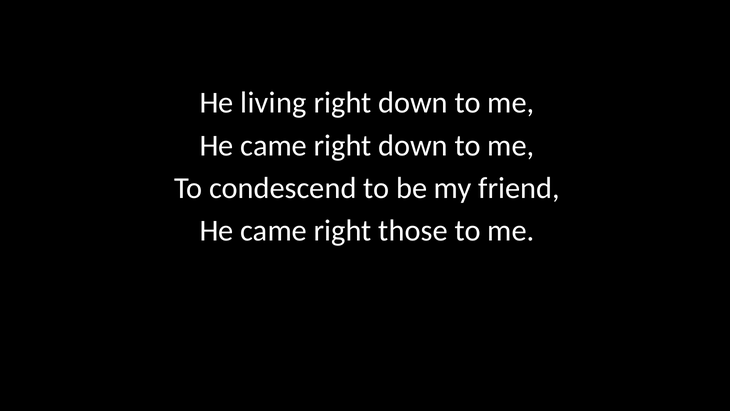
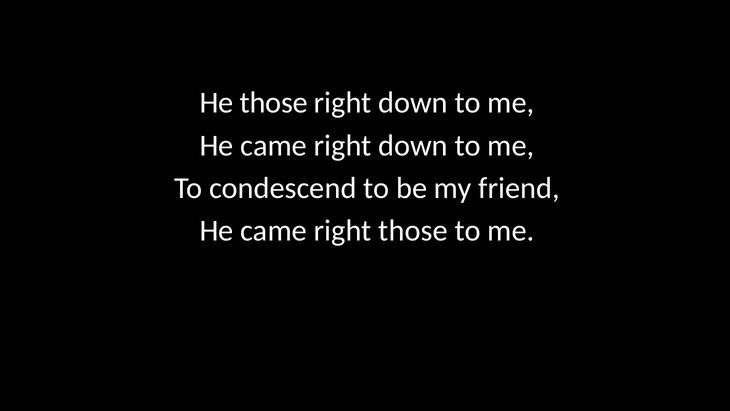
He living: living -> those
